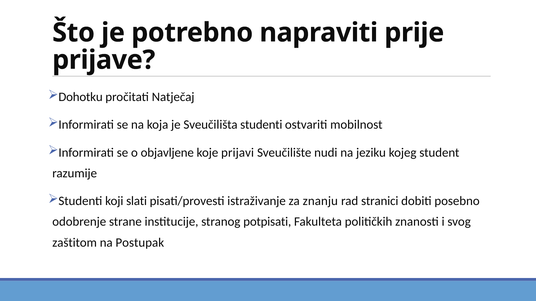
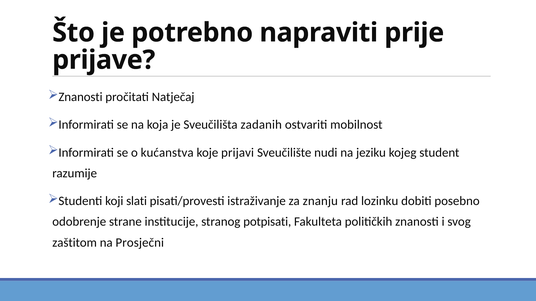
Dohotku at (81, 97): Dohotku -> Znanosti
Sveučilišta studenti: studenti -> zadanih
objavljene: objavljene -> kućanstva
stranici: stranici -> lozinku
Postupak: Postupak -> Prosječni
